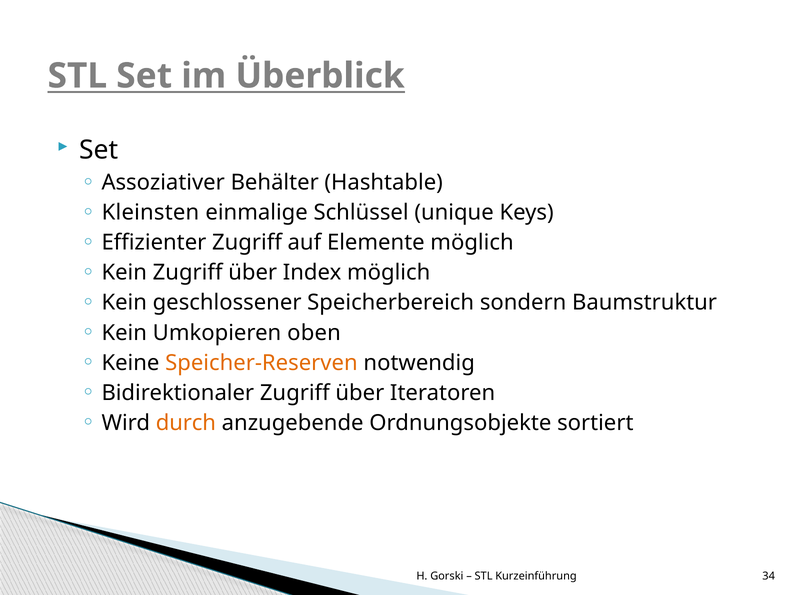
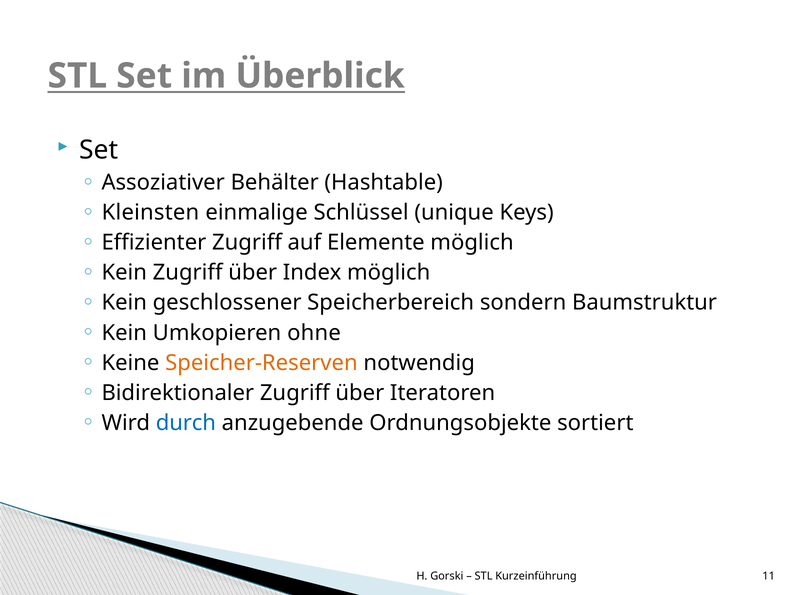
oben: oben -> ohne
durch colour: orange -> blue
34: 34 -> 11
